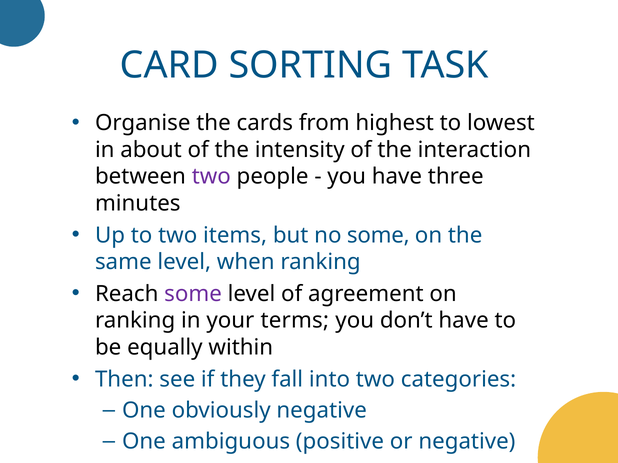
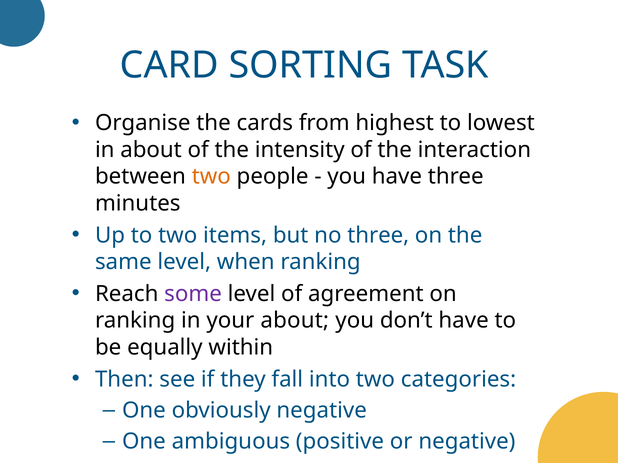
two at (211, 177) colour: purple -> orange
no some: some -> three
your terms: terms -> about
